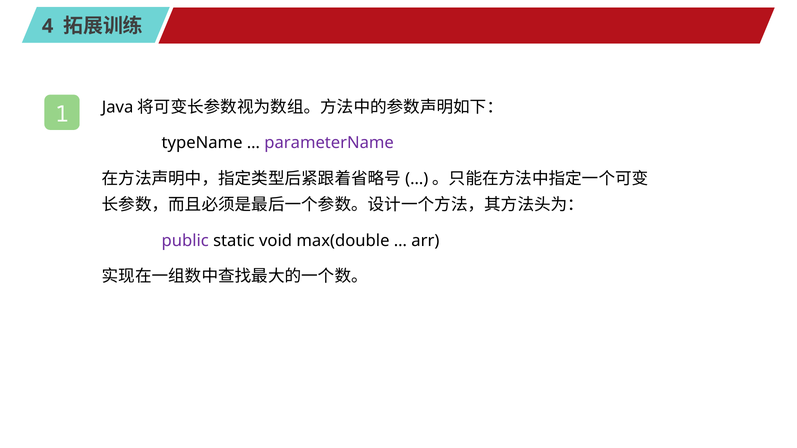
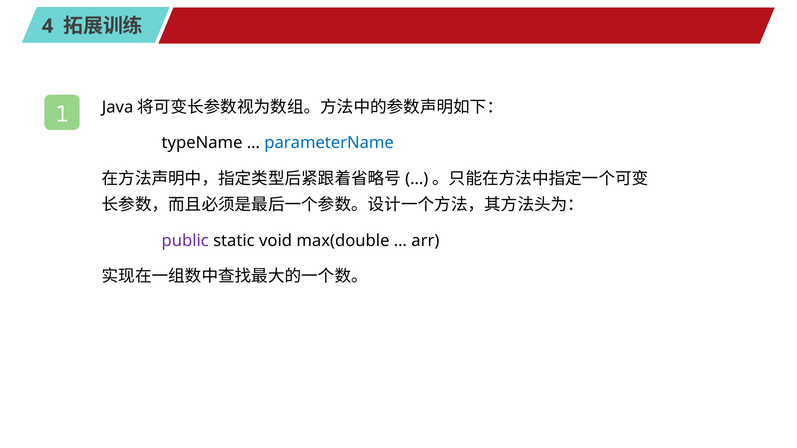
parameterName colour: purple -> blue
